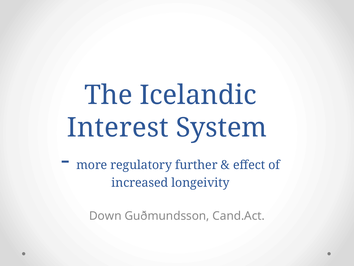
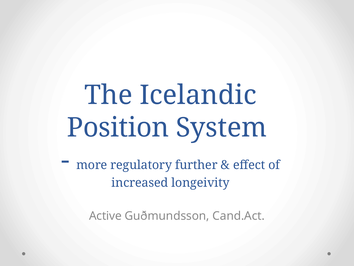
Interest: Interest -> Position
Down: Down -> Active
